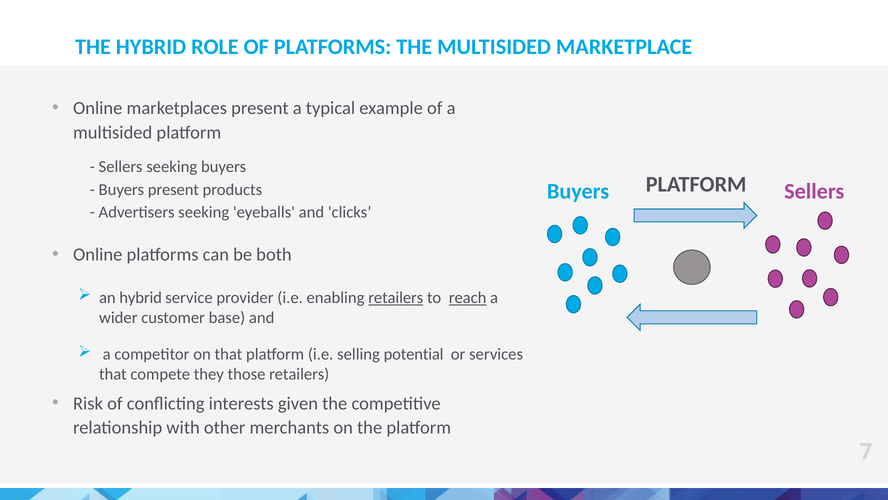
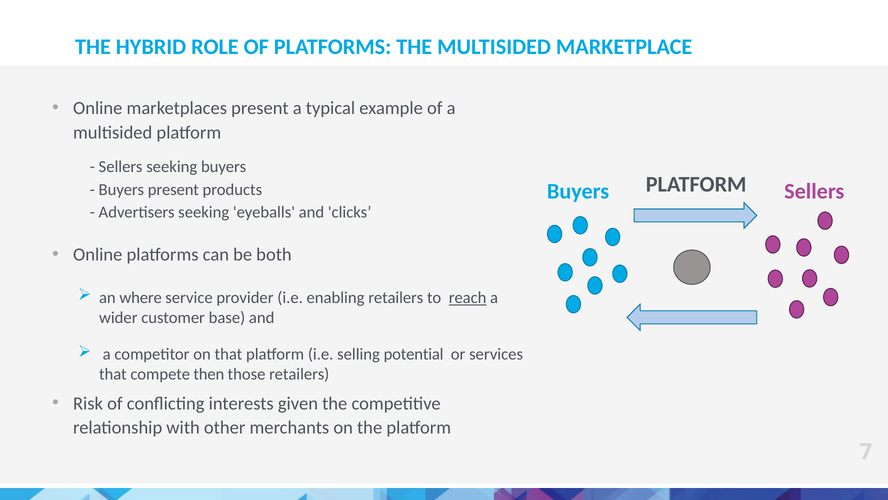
an hybrid: hybrid -> where
retailers at (396, 297) underline: present -> none
they: they -> then
